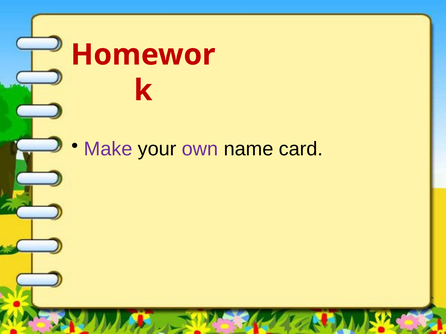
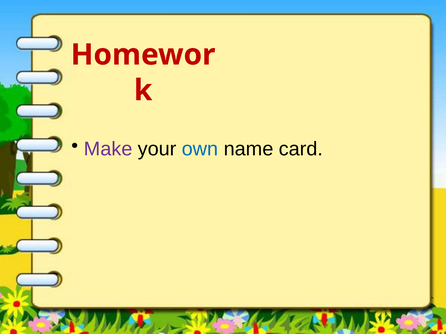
own colour: purple -> blue
